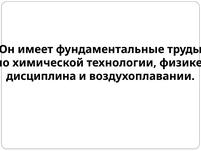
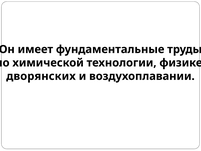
дисциплина: дисциплина -> дворянских
